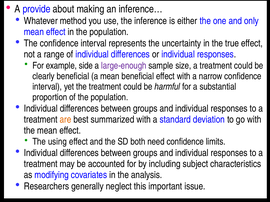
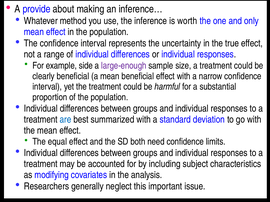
either: either -> worth
are colour: orange -> blue
using: using -> equal
